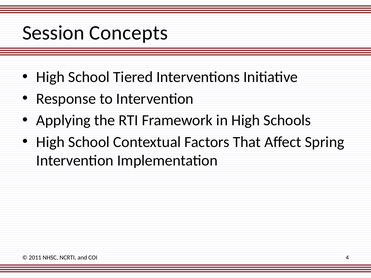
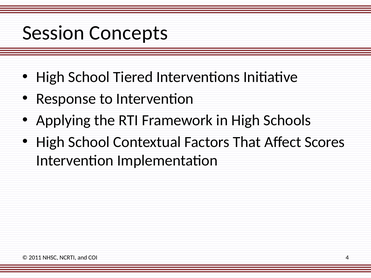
Spring: Spring -> Scores
